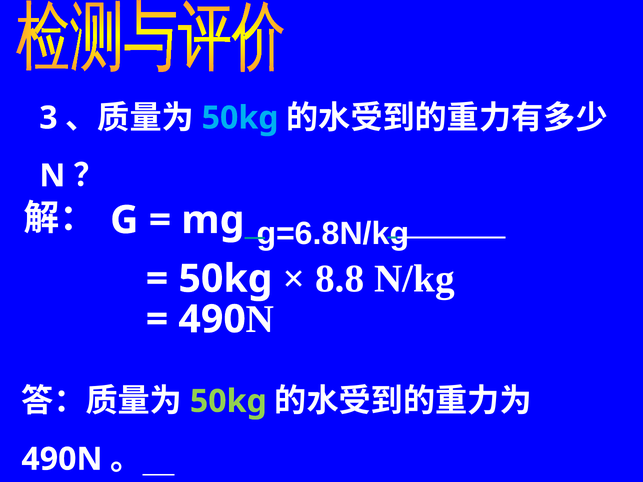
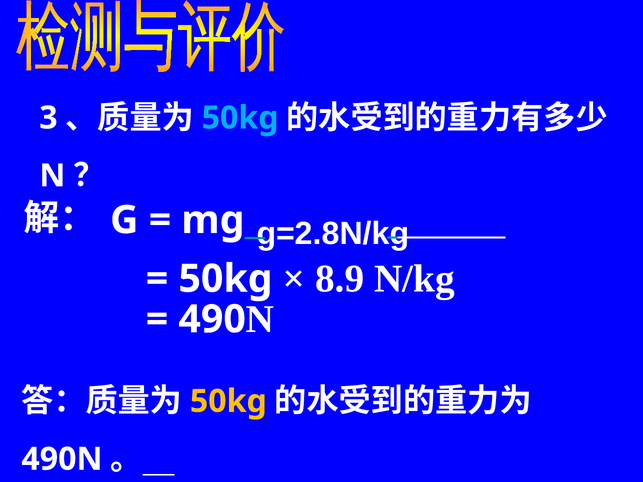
g=6.8N/kg: g=6.8N/kg -> g=2.8N/kg
8.8: 8.8 -> 8.9
50kg at (228, 402) colour: light green -> yellow
